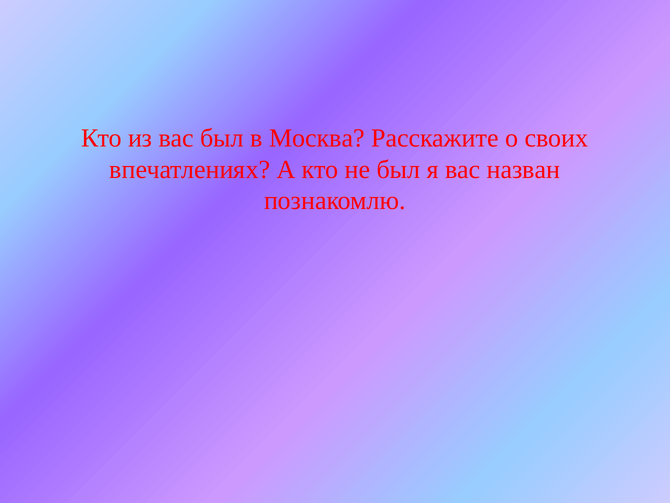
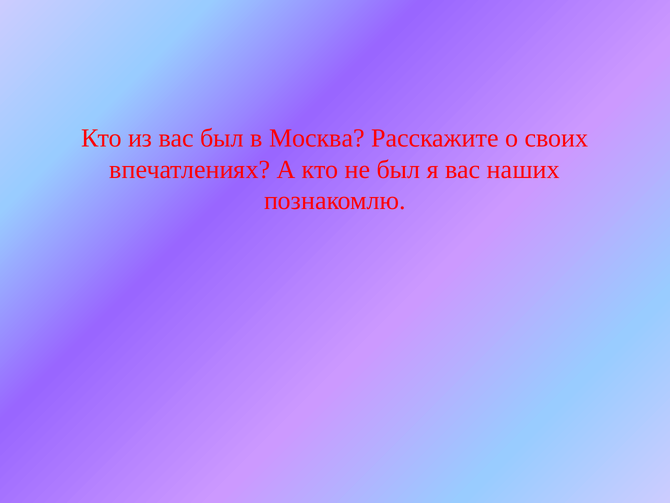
назван: назван -> наших
